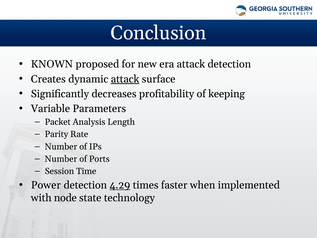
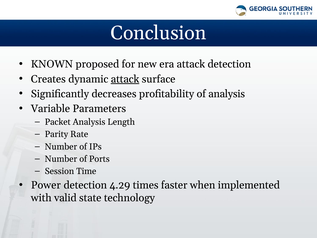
of keeping: keeping -> analysis
4.29 underline: present -> none
node: node -> valid
